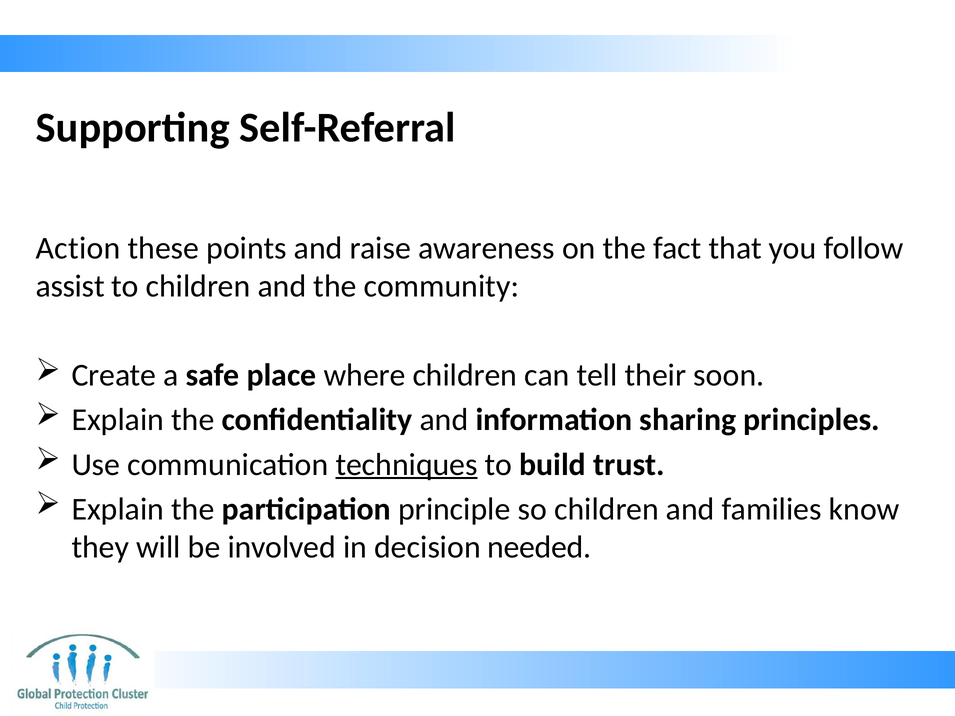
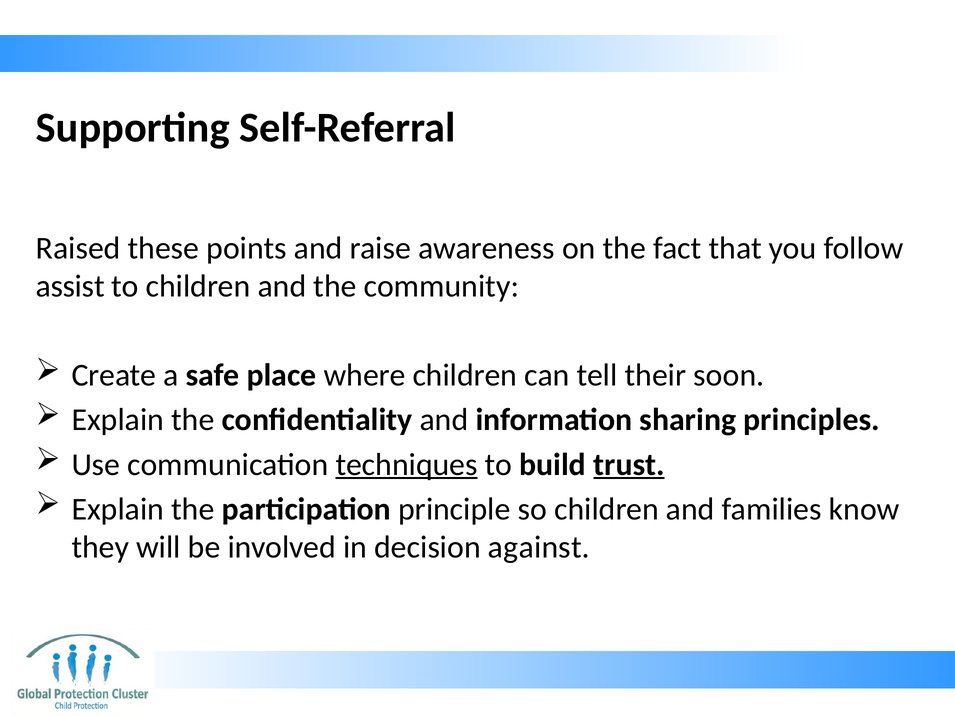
Action: Action -> Raised
trust underline: none -> present
needed: needed -> against
